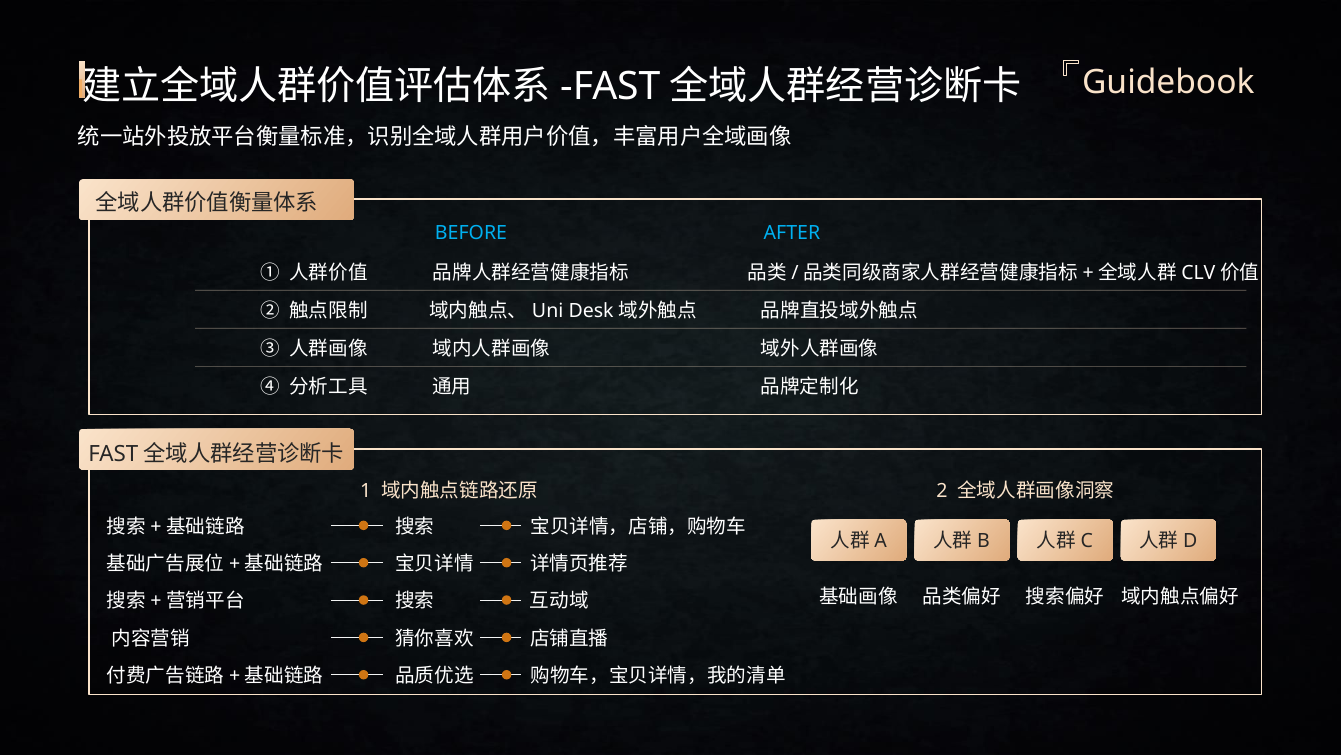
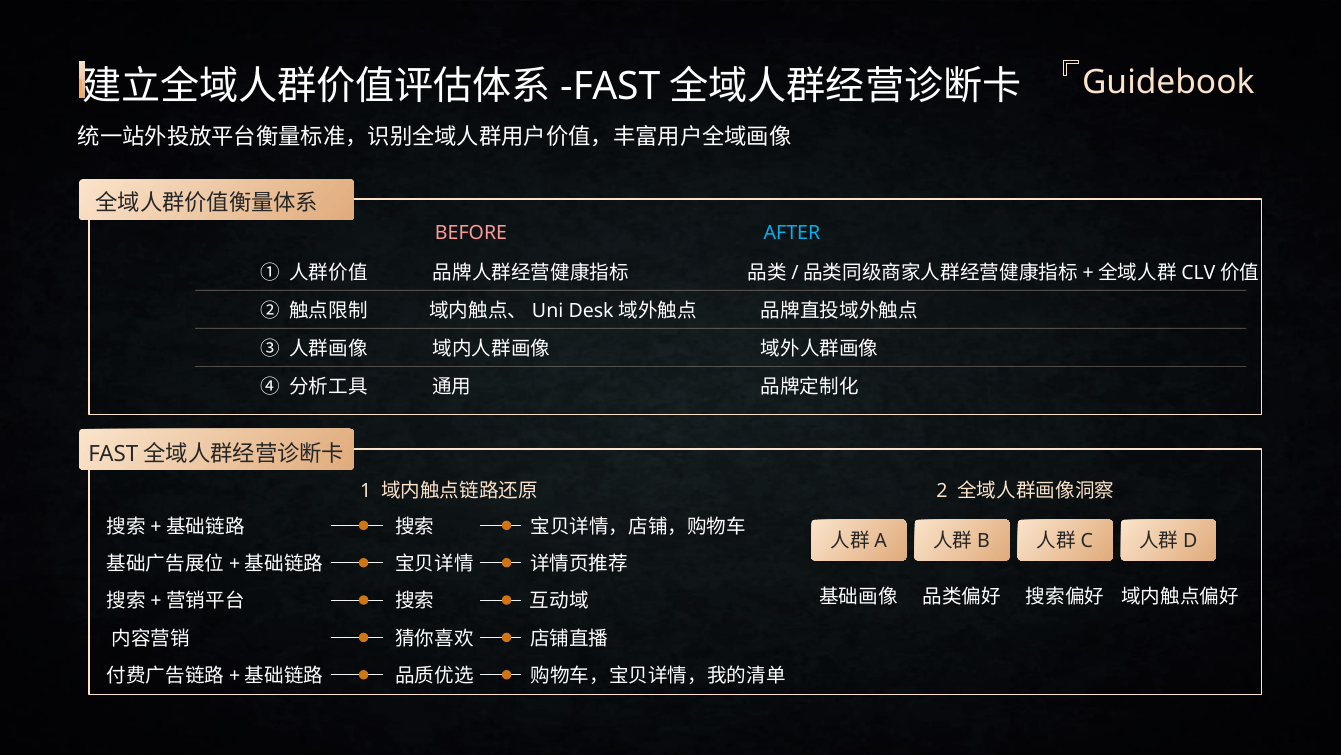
BEFORE colour: light blue -> pink
